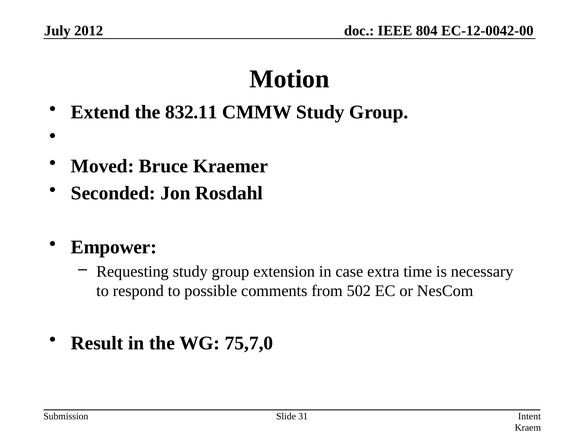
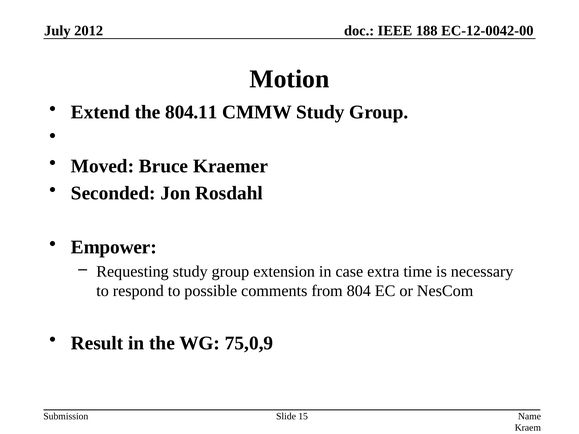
804: 804 -> 188
832.11: 832.11 -> 804.11
502: 502 -> 804
75,7,0: 75,7,0 -> 75,0,9
31: 31 -> 15
Intent: Intent -> Name
